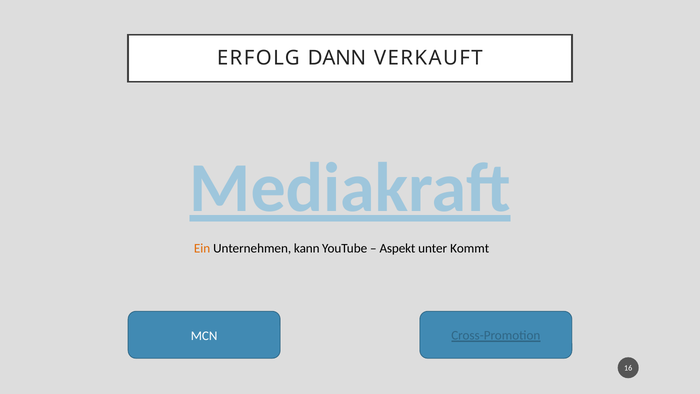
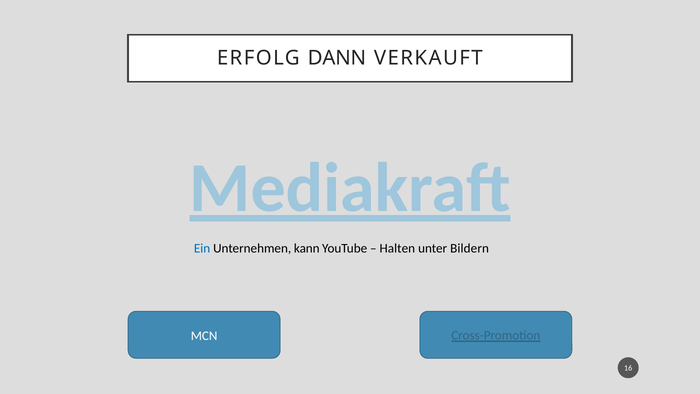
Ein colour: orange -> blue
Aspekt: Aspekt -> Halten
Kommt: Kommt -> Bildern
